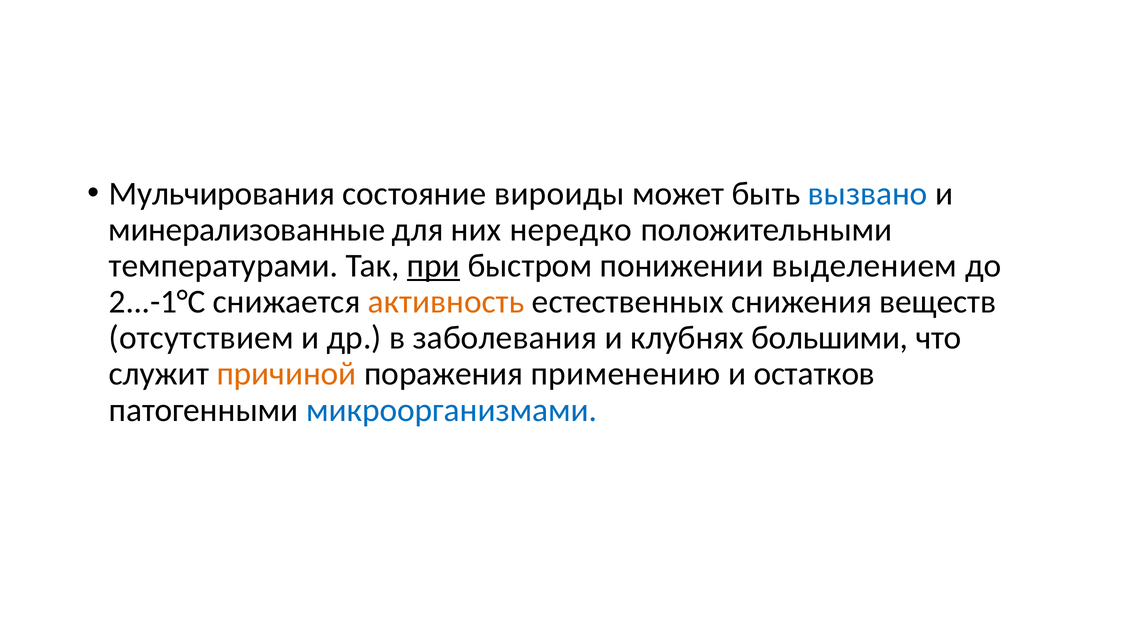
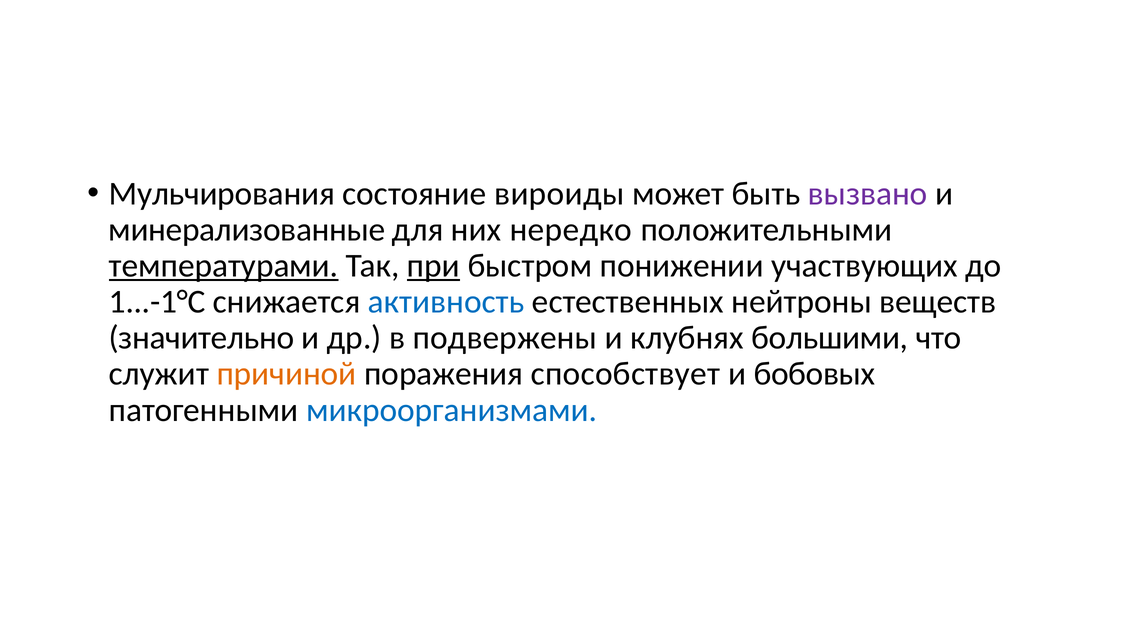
вызвано colour: blue -> purple
температурами underline: none -> present
выделением: выделением -> участвующих
2...-1°С: 2...-1°С -> 1...-1°С
активность colour: orange -> blue
снижения: снижения -> нейтроны
отсутствием: отсутствием -> значительно
заболевания: заболевания -> подвержены
применению: применению -> способствует
остатков: остатков -> бобовых
